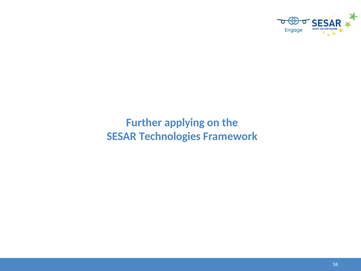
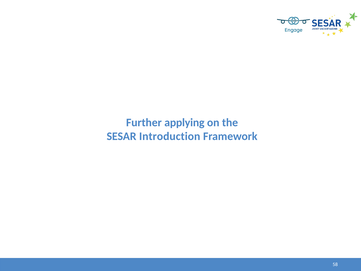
Technologies: Technologies -> Introduction
